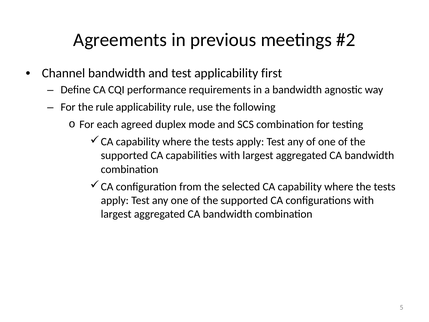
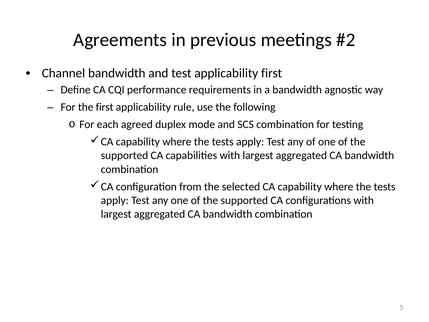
the rule: rule -> first
